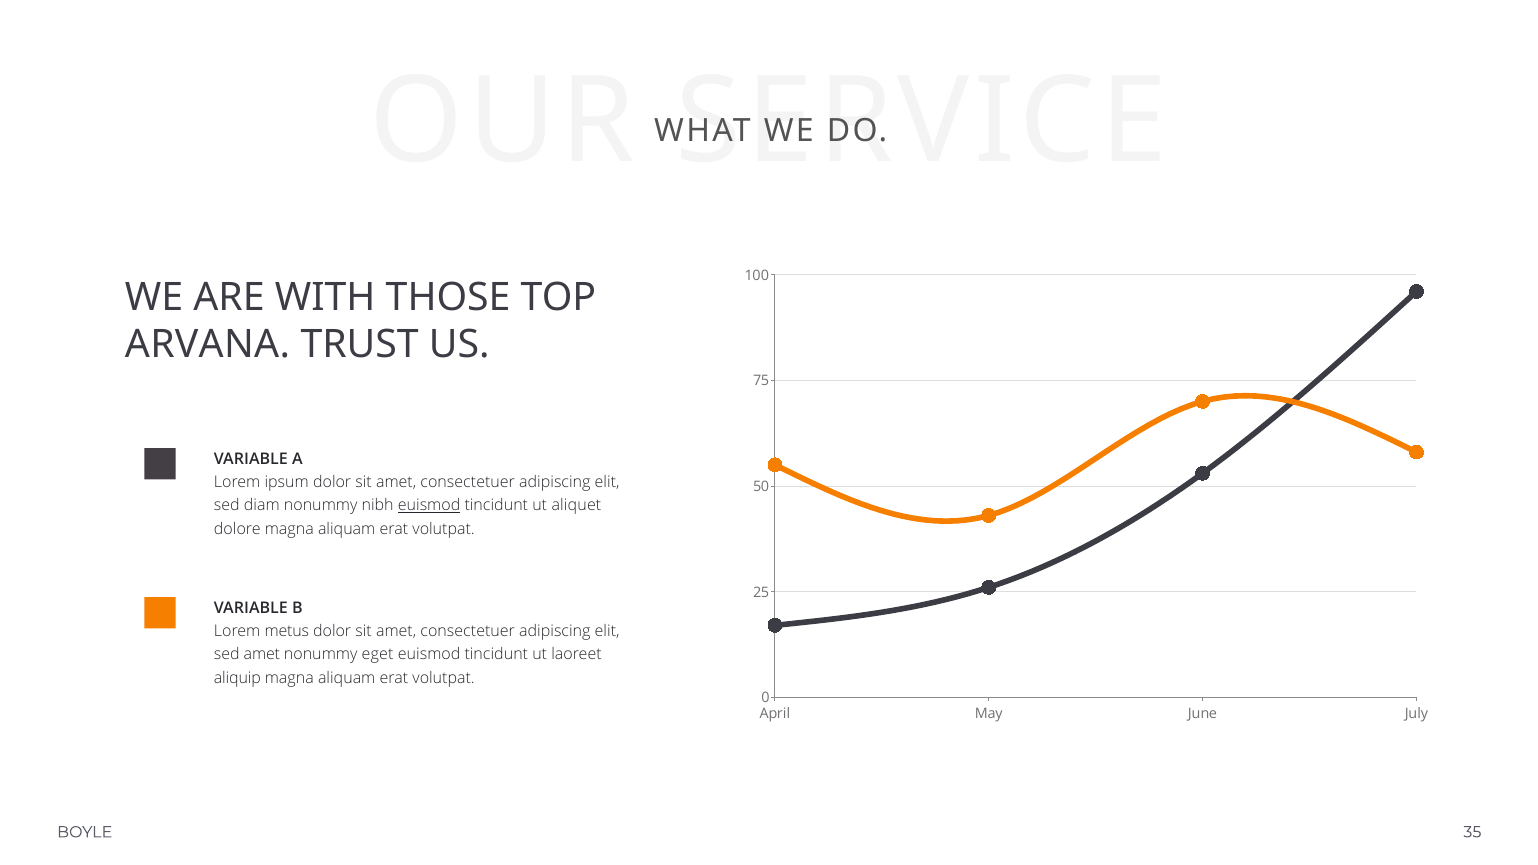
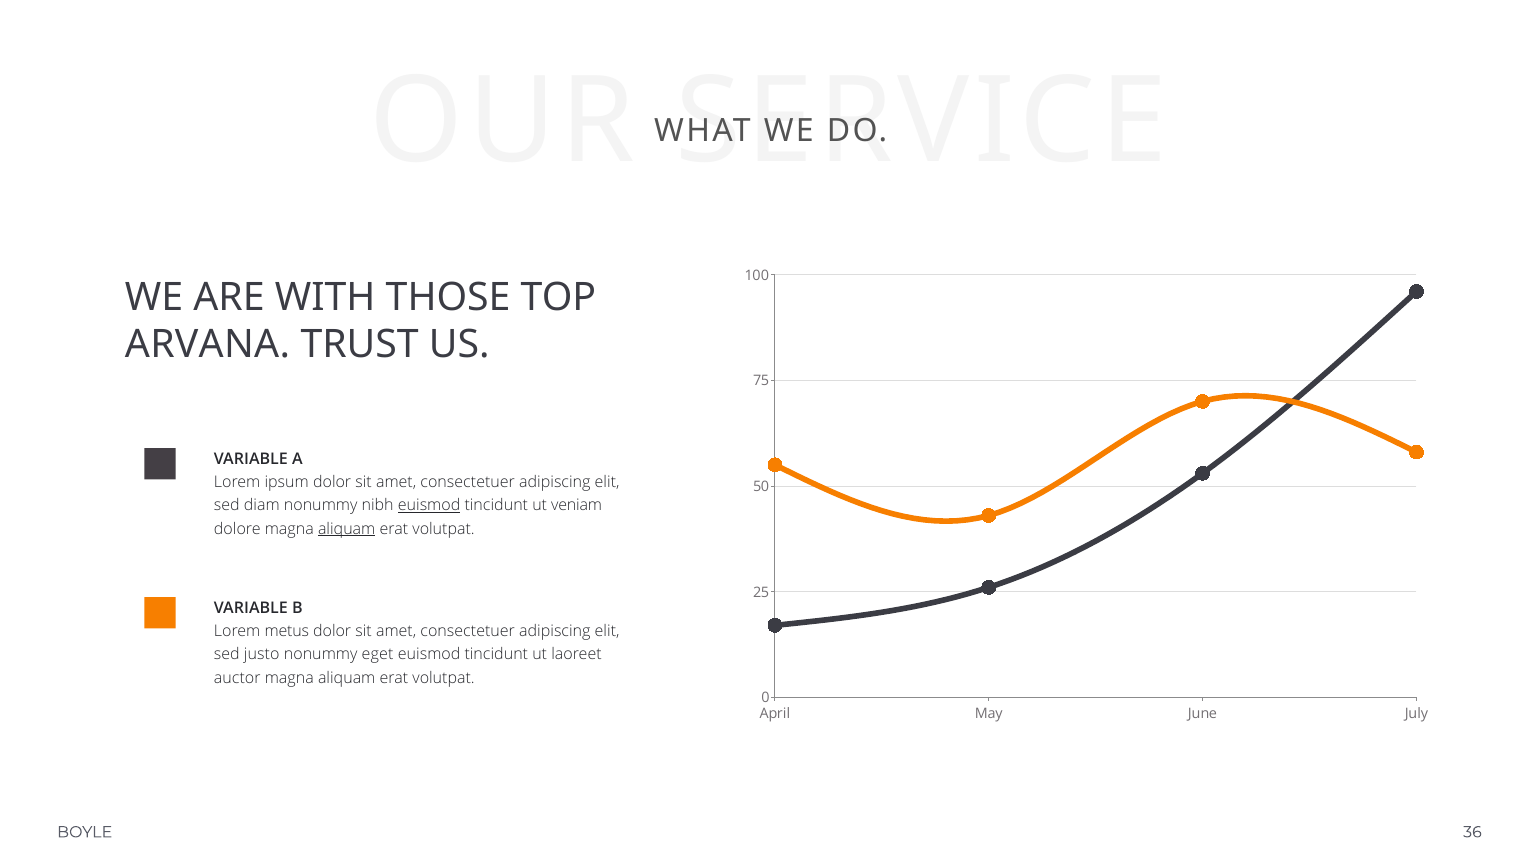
aliquet: aliquet -> veniam
aliquam at (347, 529) underline: none -> present
sed amet: amet -> justo
aliquip: aliquip -> auctor
35: 35 -> 36
